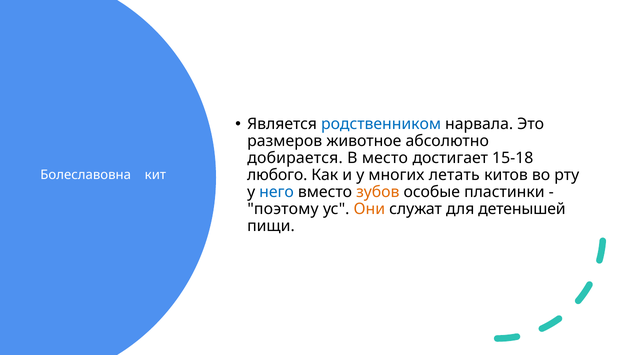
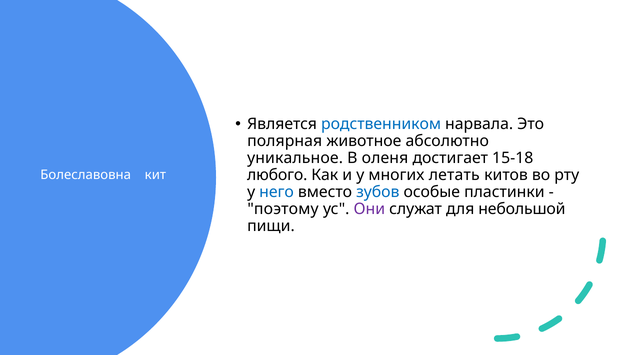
размеров: размеров -> полярная
добирается: добирается -> уникальное
место: место -> оленя
зубов colour: orange -> blue
Они colour: orange -> purple
детенышей: детенышей -> небольшой
